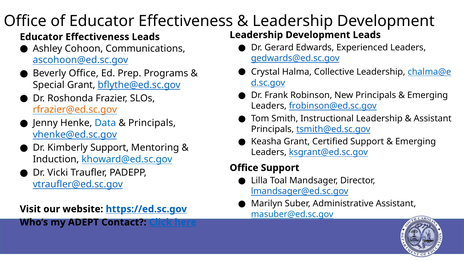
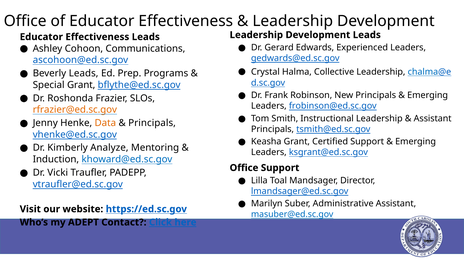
Beverly Office: Office -> Leads
Data colour: blue -> orange
Kimberly Support: Support -> Analyze
